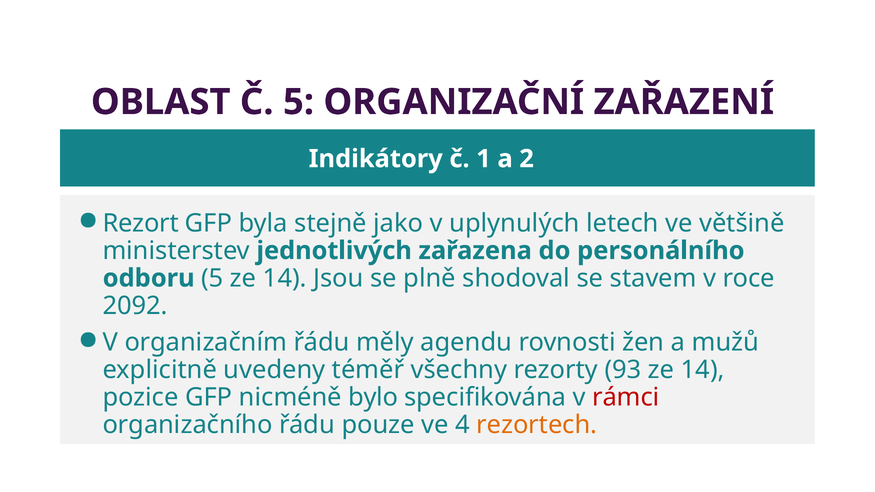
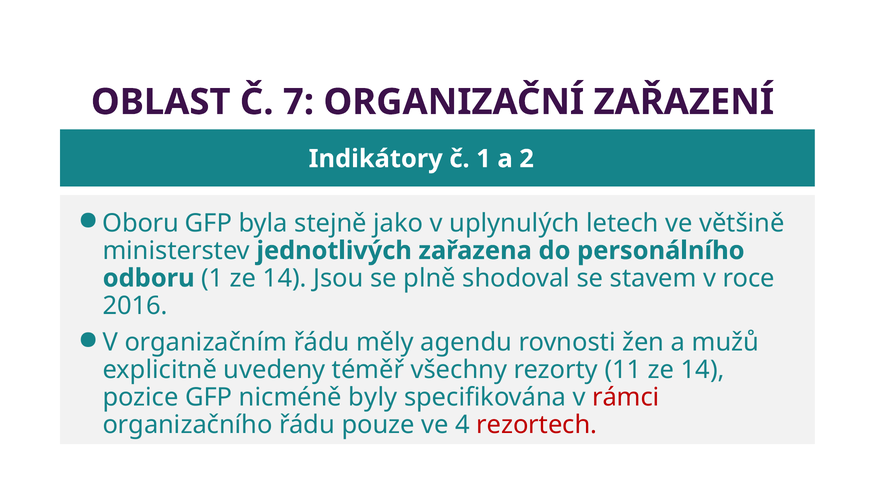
Č 5: 5 -> 7
Rezort: Rezort -> Oboru
odboru 5: 5 -> 1
2092: 2092 -> 2016
93: 93 -> 11
bylo: bylo -> byly
rezortech colour: orange -> red
